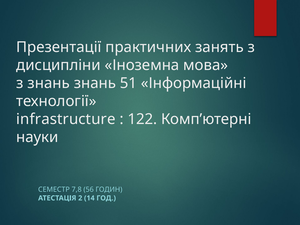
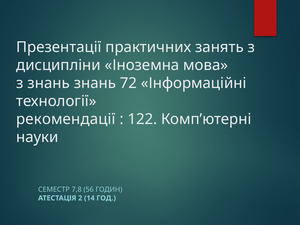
51: 51 -> 72
infrastructure: infrastructure -> рекомендації
